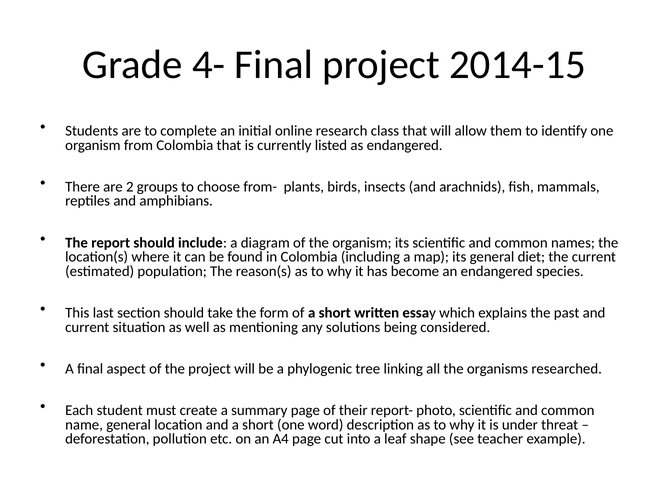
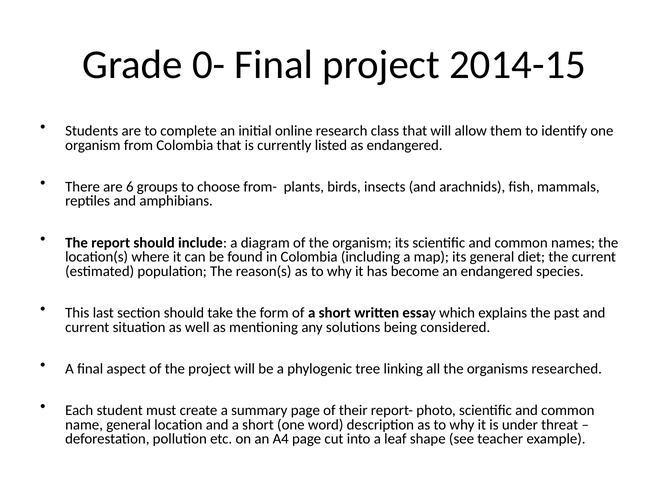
4-: 4- -> 0-
2: 2 -> 6
